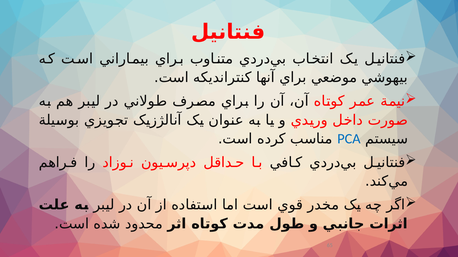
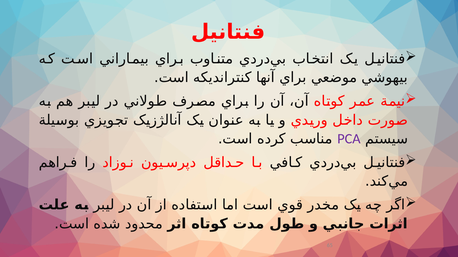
PCA colour: blue -> purple
